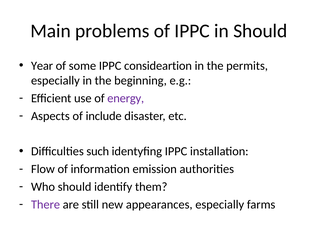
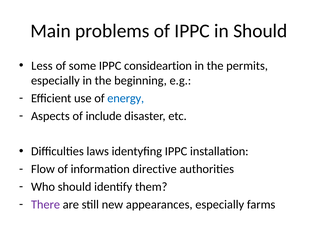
Year: Year -> Less
energy colour: purple -> blue
such: such -> laws
emission: emission -> directive
